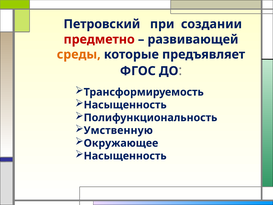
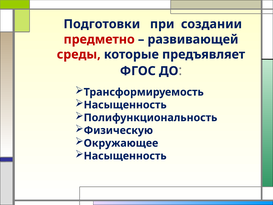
Петровский: Петровский -> Подготовки
среды colour: orange -> red
Умственную: Умственную -> Физическую
